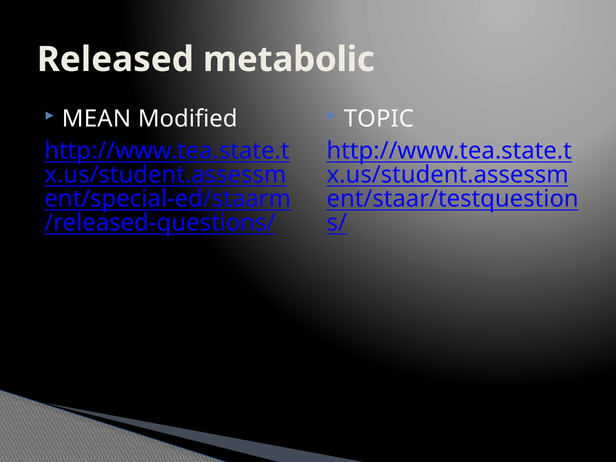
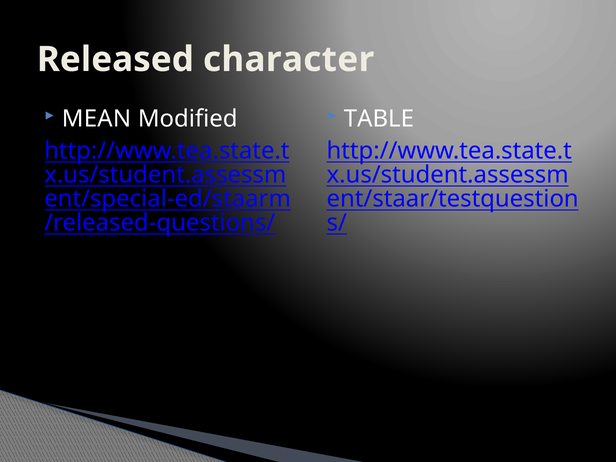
metabolic: metabolic -> character
TOPIC: TOPIC -> TABLE
